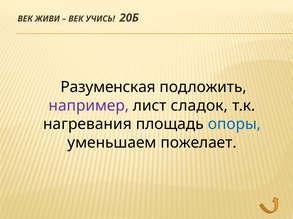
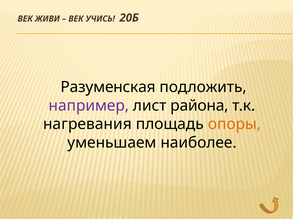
сладок: сладок -> района
опоры colour: blue -> orange
пожелает: пожелает -> наиболее
